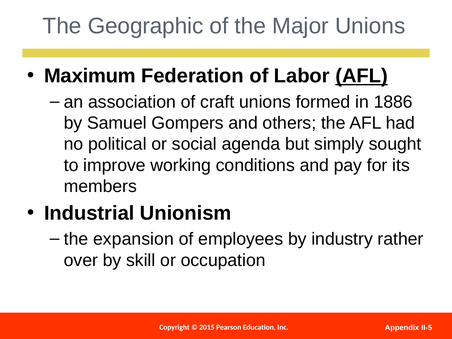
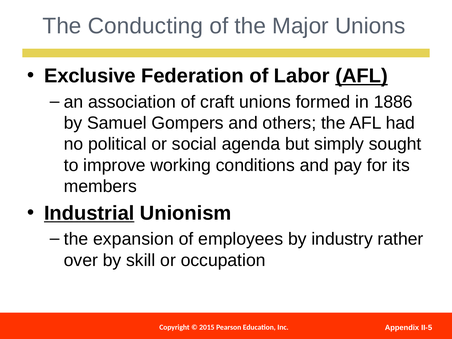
Geographic: Geographic -> Conducting
Maximum: Maximum -> Exclusive
Industrial underline: none -> present
